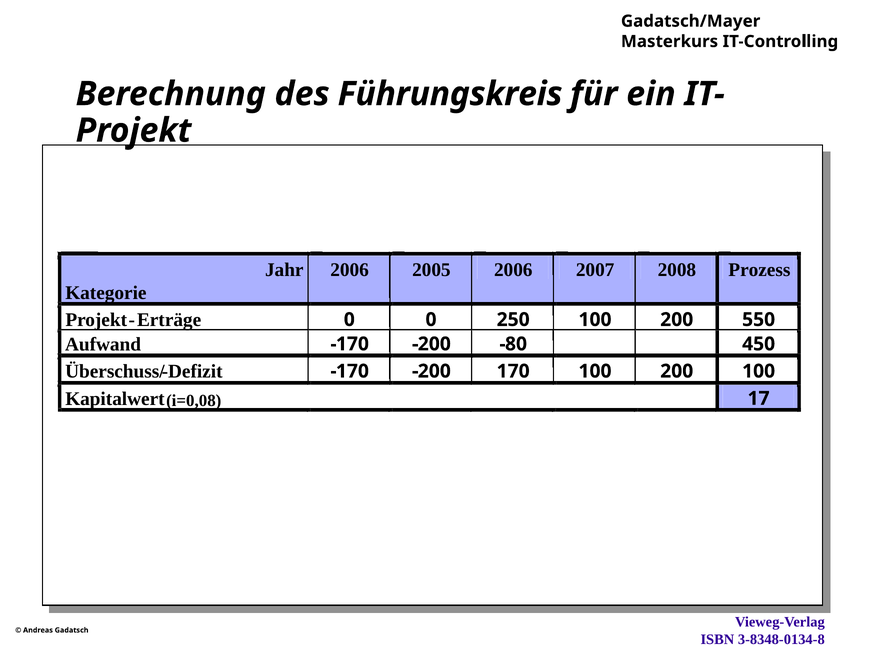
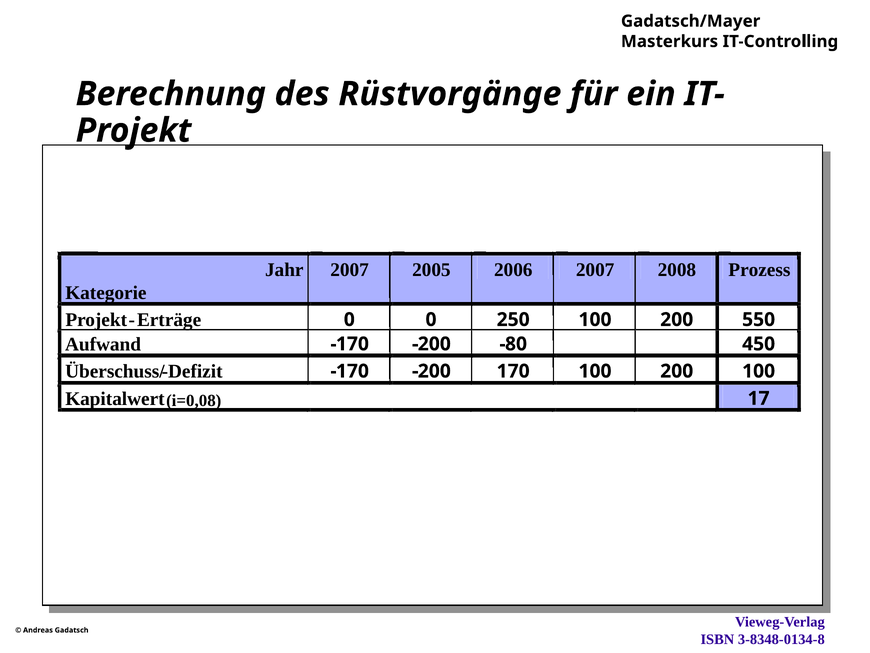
Führungskreis: Führungskreis -> Rüstvorgänge
2006 at (350, 269): 2006 -> 2007
